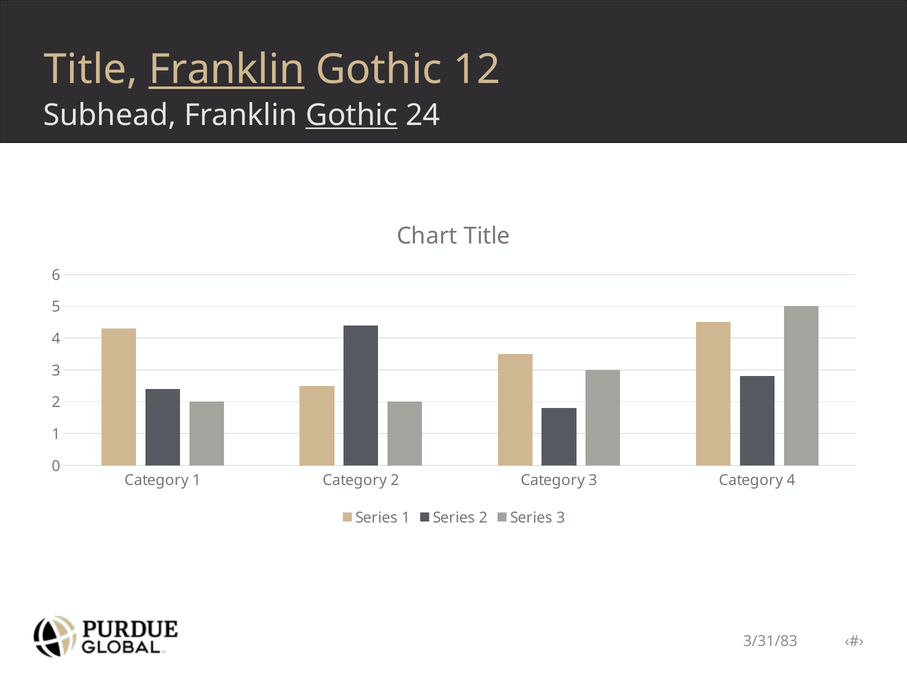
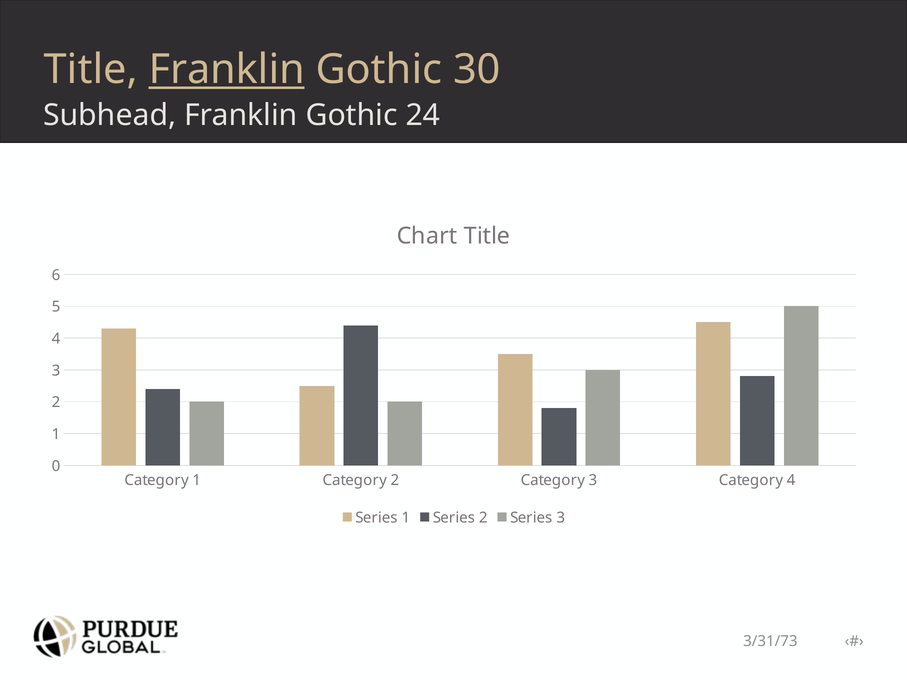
12: 12 -> 30
Gothic at (352, 115) underline: present -> none
3/31/83: 3/31/83 -> 3/31/73
